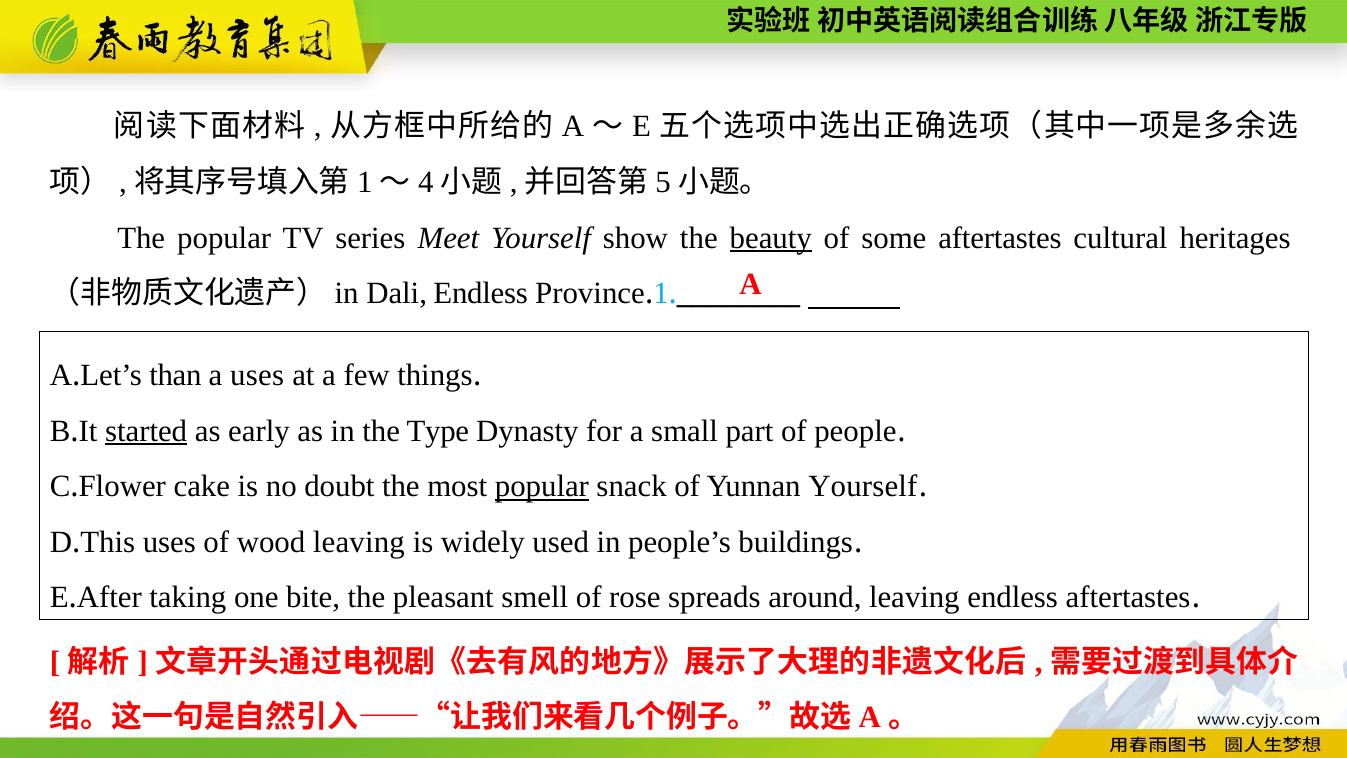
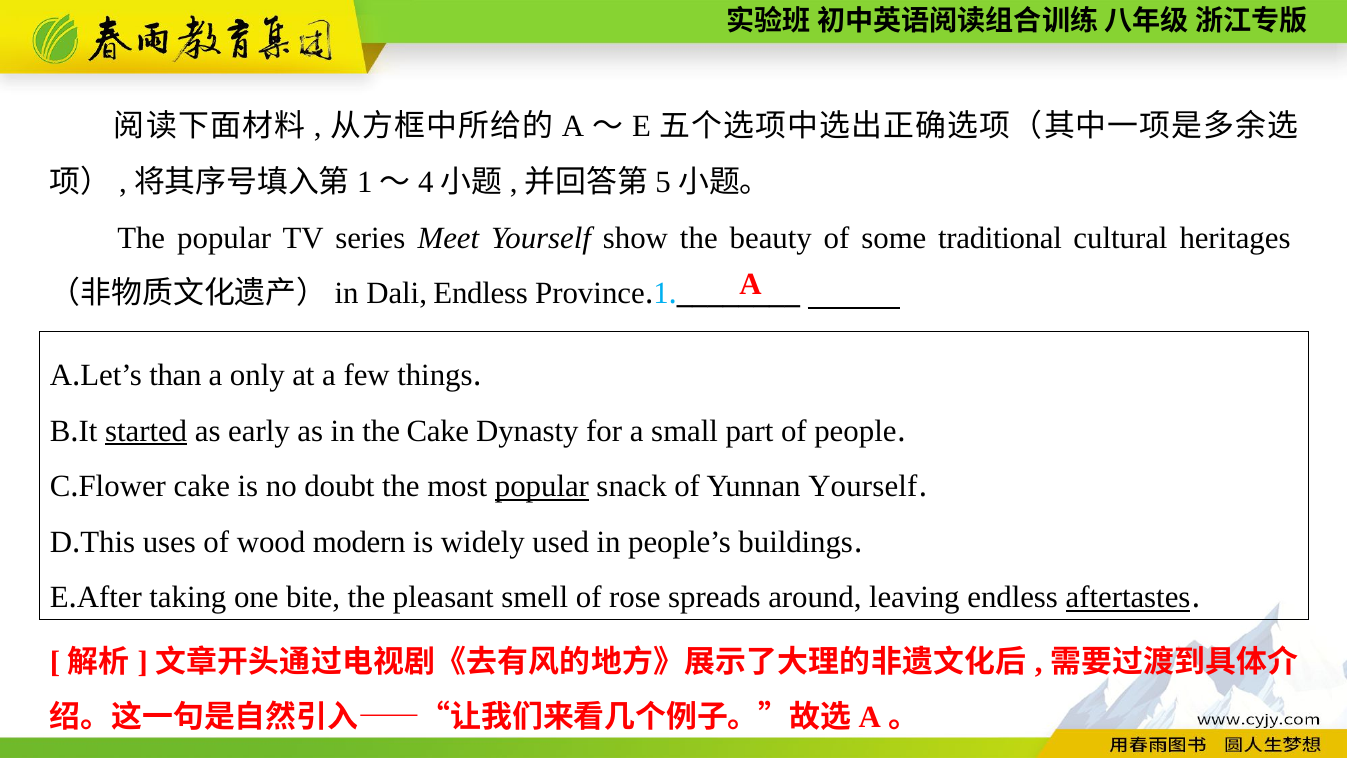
beauty underline: present -> none
some aftertastes: aftertastes -> traditional
a uses: uses -> only
the Type: Type -> Cake
wood leaving: leaving -> modern
aftertastes at (1128, 597) underline: none -> present
